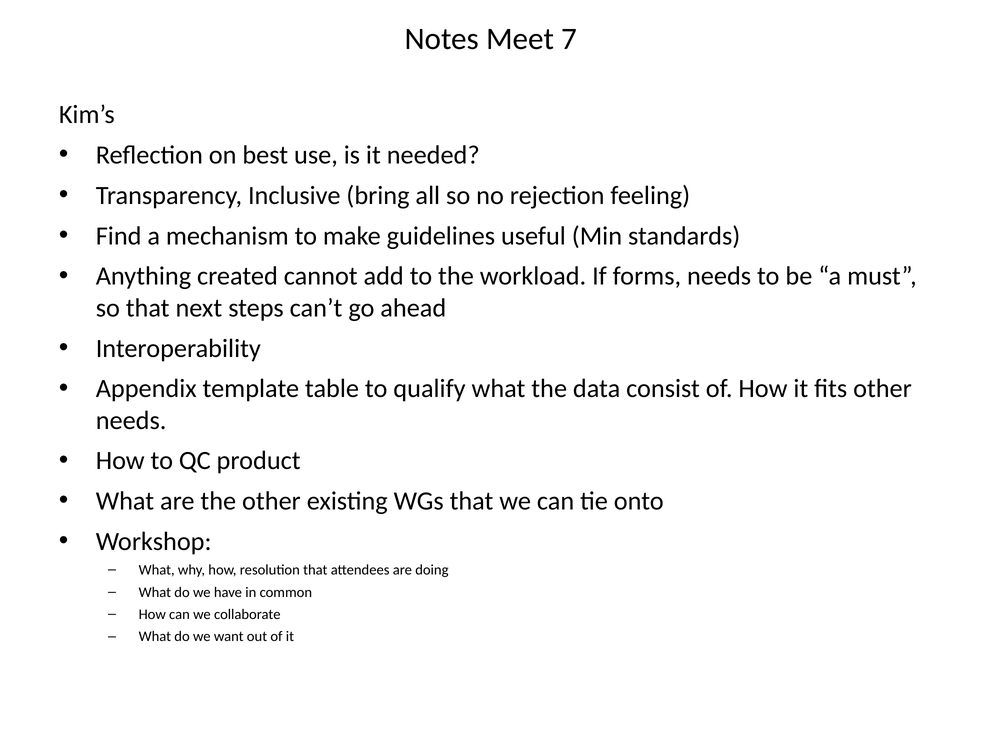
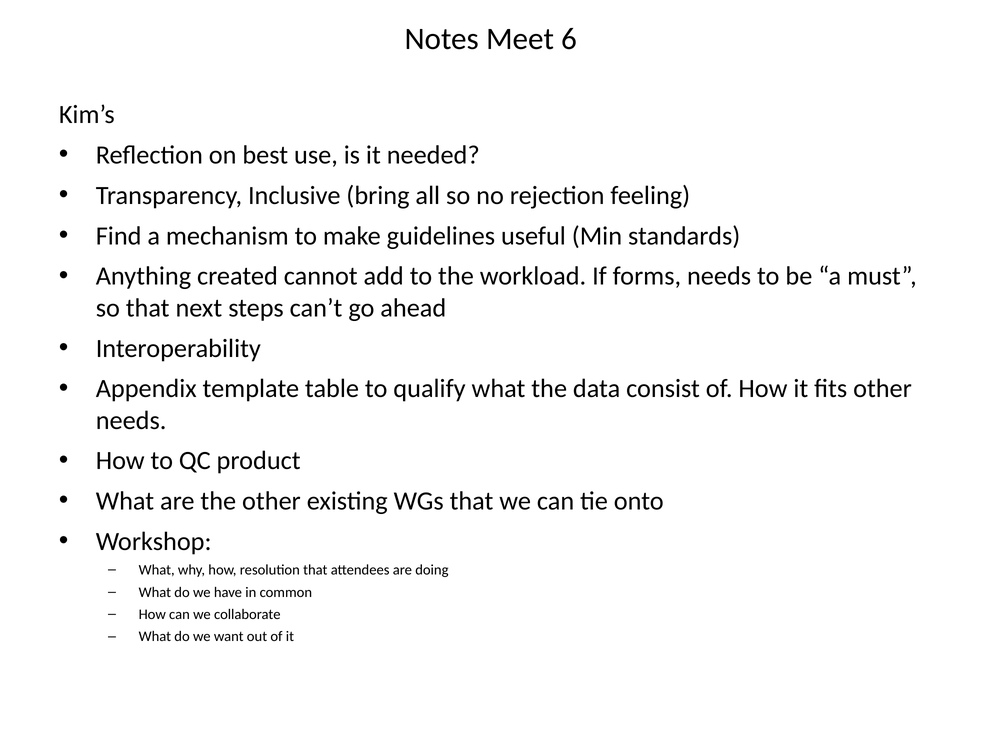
7: 7 -> 6
